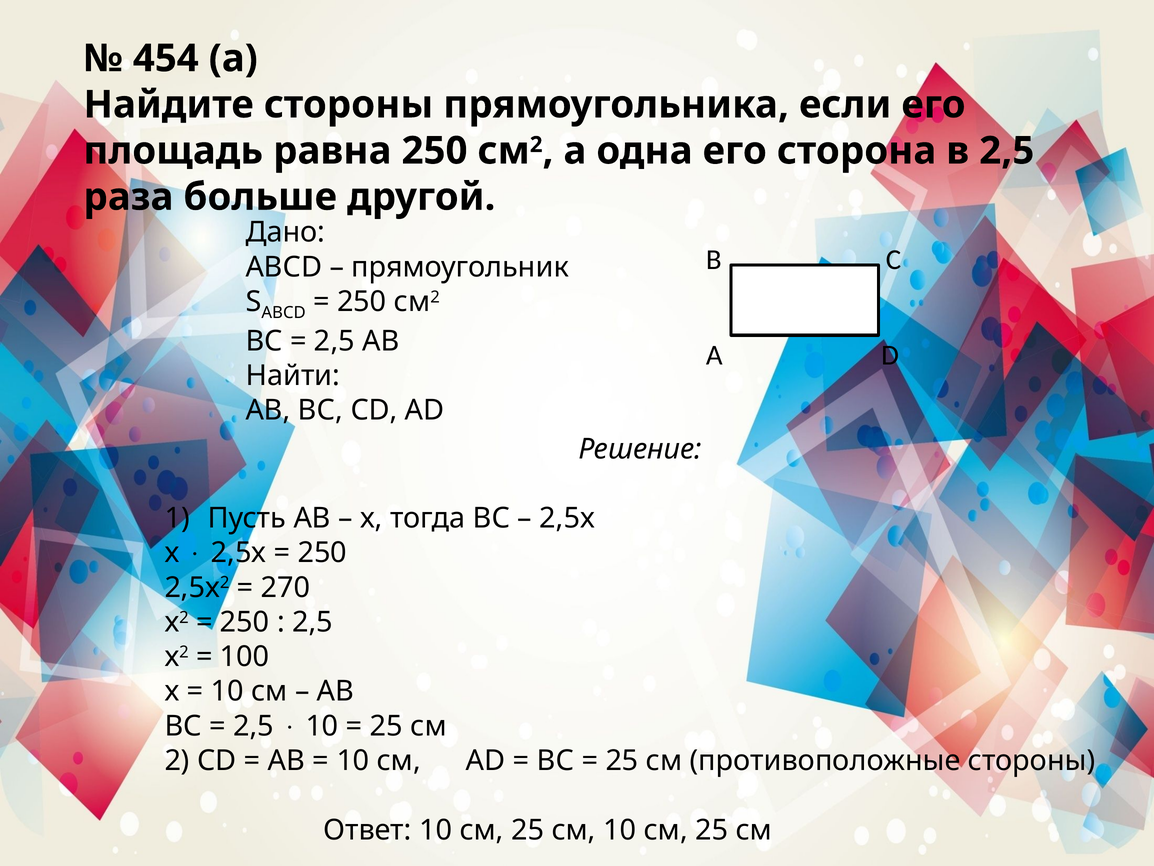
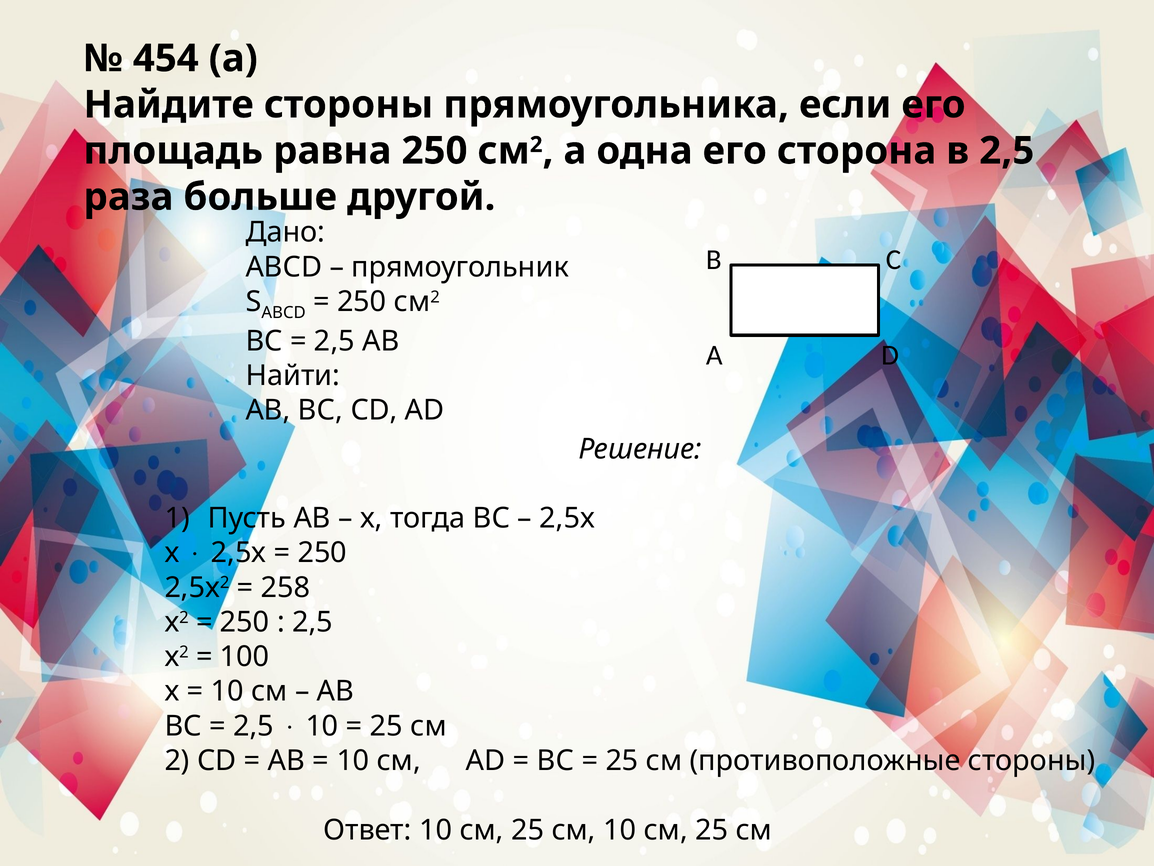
270: 270 -> 258
